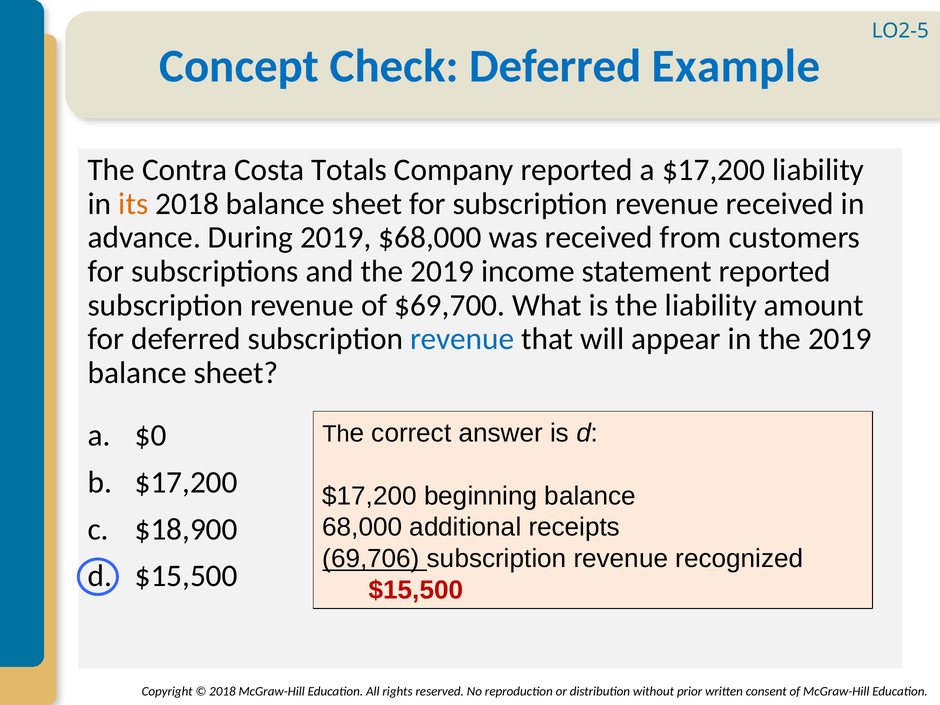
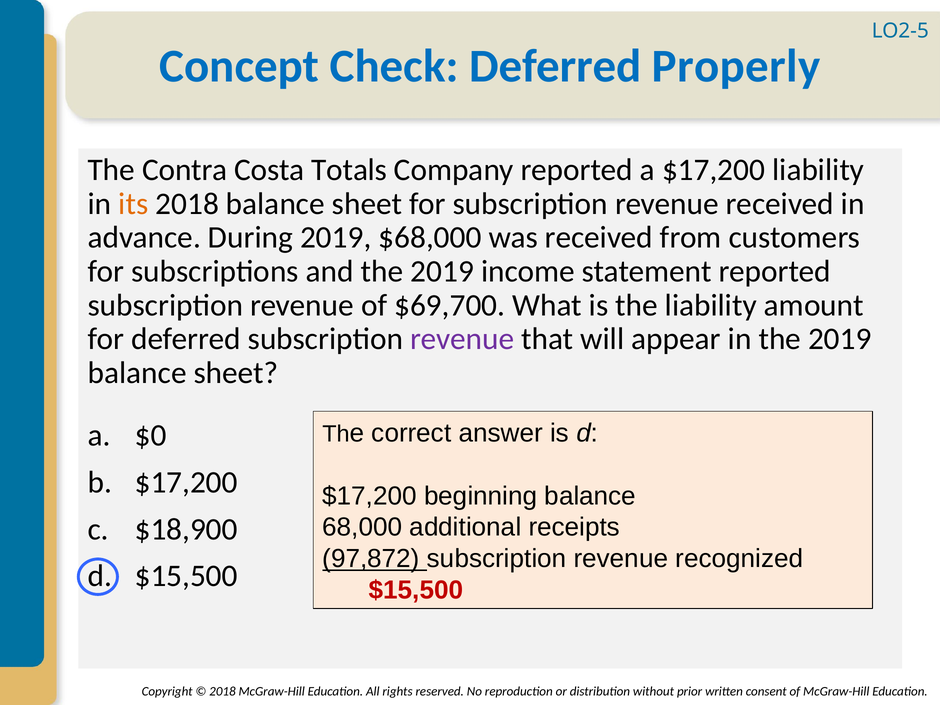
Example: Example -> Properly
revenue at (462, 339) colour: blue -> purple
69,706: 69,706 -> 97,872
